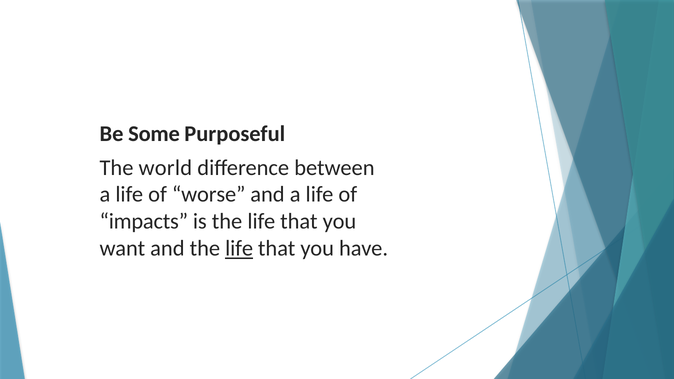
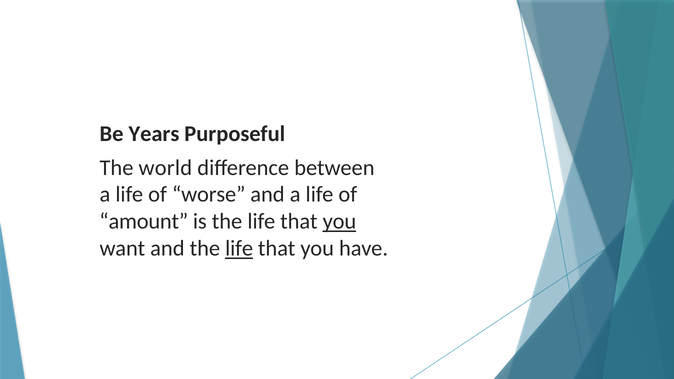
Some: Some -> Years
impacts: impacts -> amount
you at (339, 222) underline: none -> present
